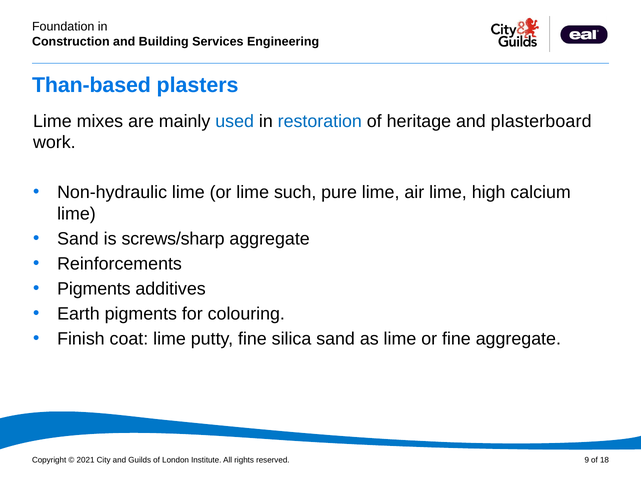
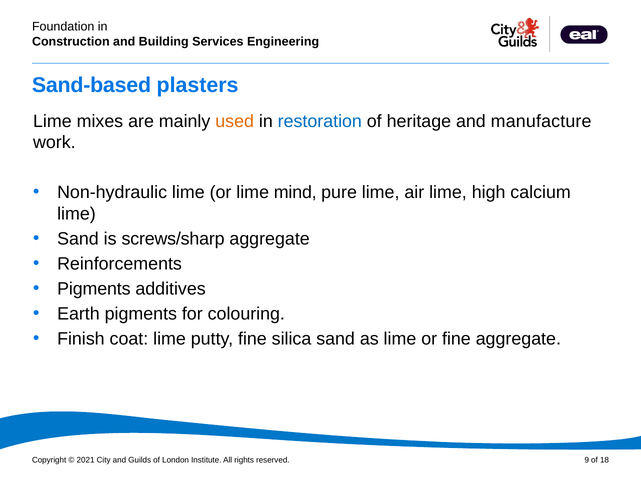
Than-based: Than-based -> Sand-based
used colour: blue -> orange
plasterboard: plasterboard -> manufacture
such: such -> mind
